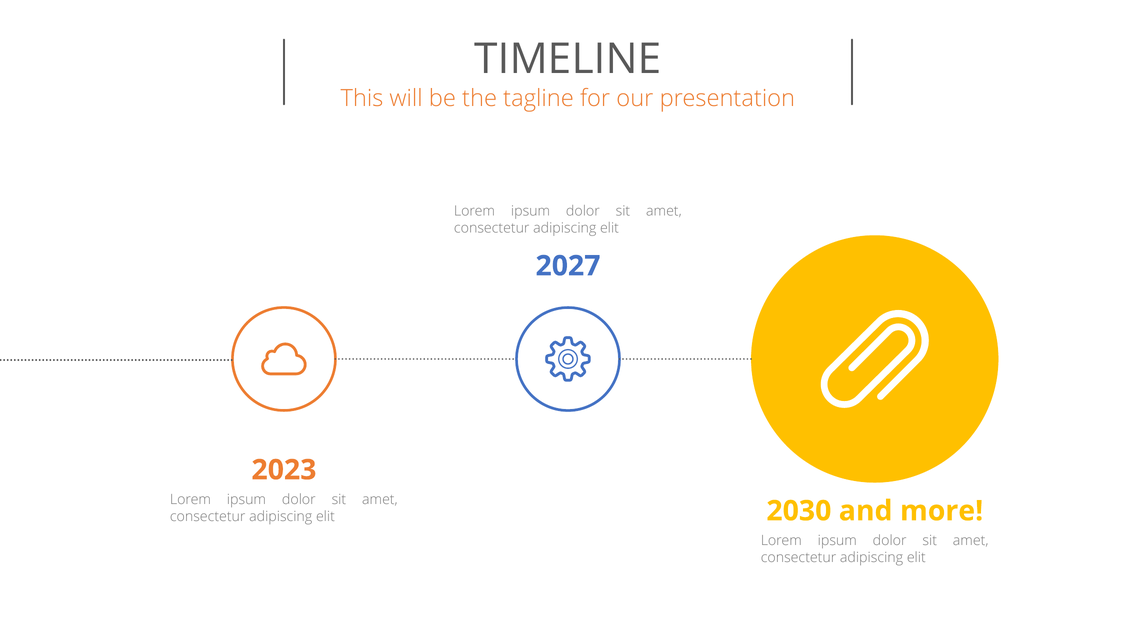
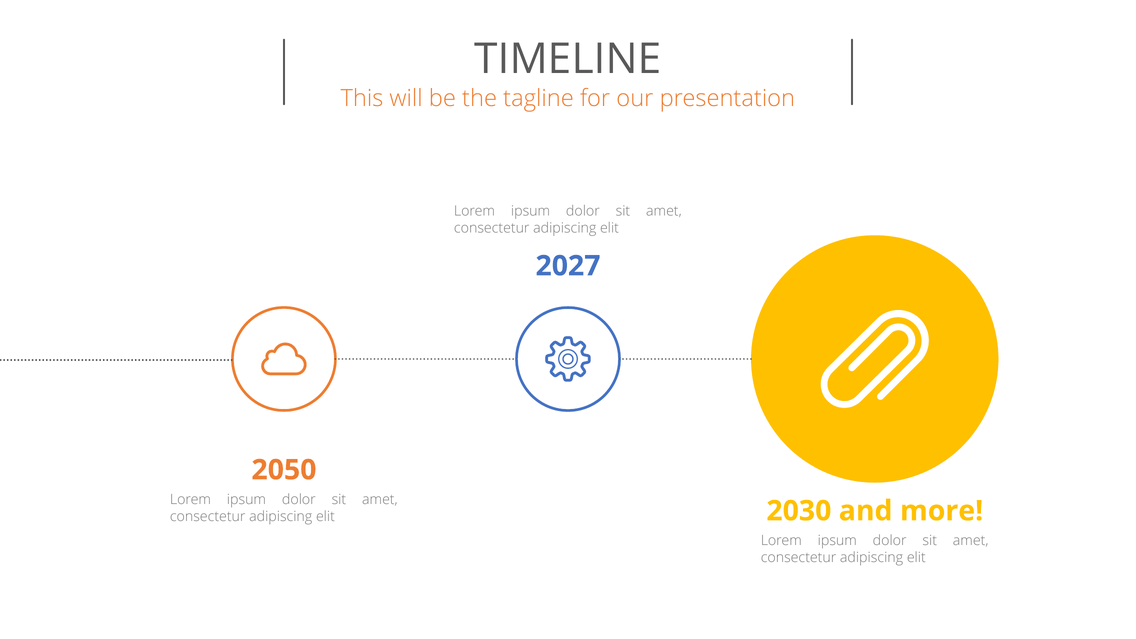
2023: 2023 -> 2050
